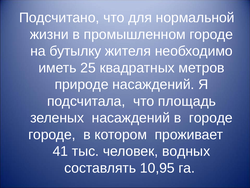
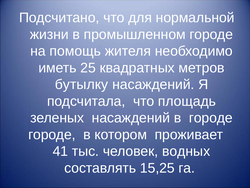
бутылку: бутылку -> помощь
природе: природе -> бутылку
10,95: 10,95 -> 15,25
